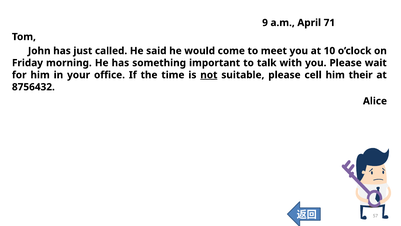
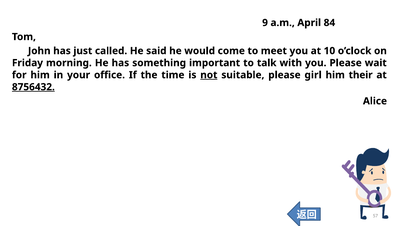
71: 71 -> 84
cell: cell -> girl
8756432 underline: none -> present
